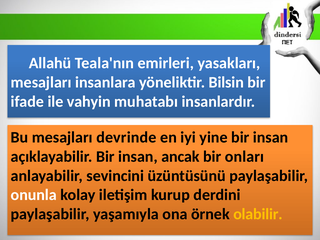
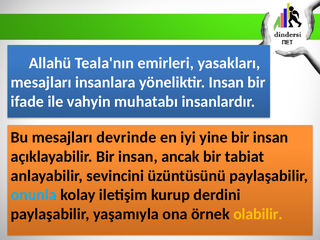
yöneliktir Bilsin: Bilsin -> Insan
onları: onları -> tabiat
onunla colour: white -> light blue
